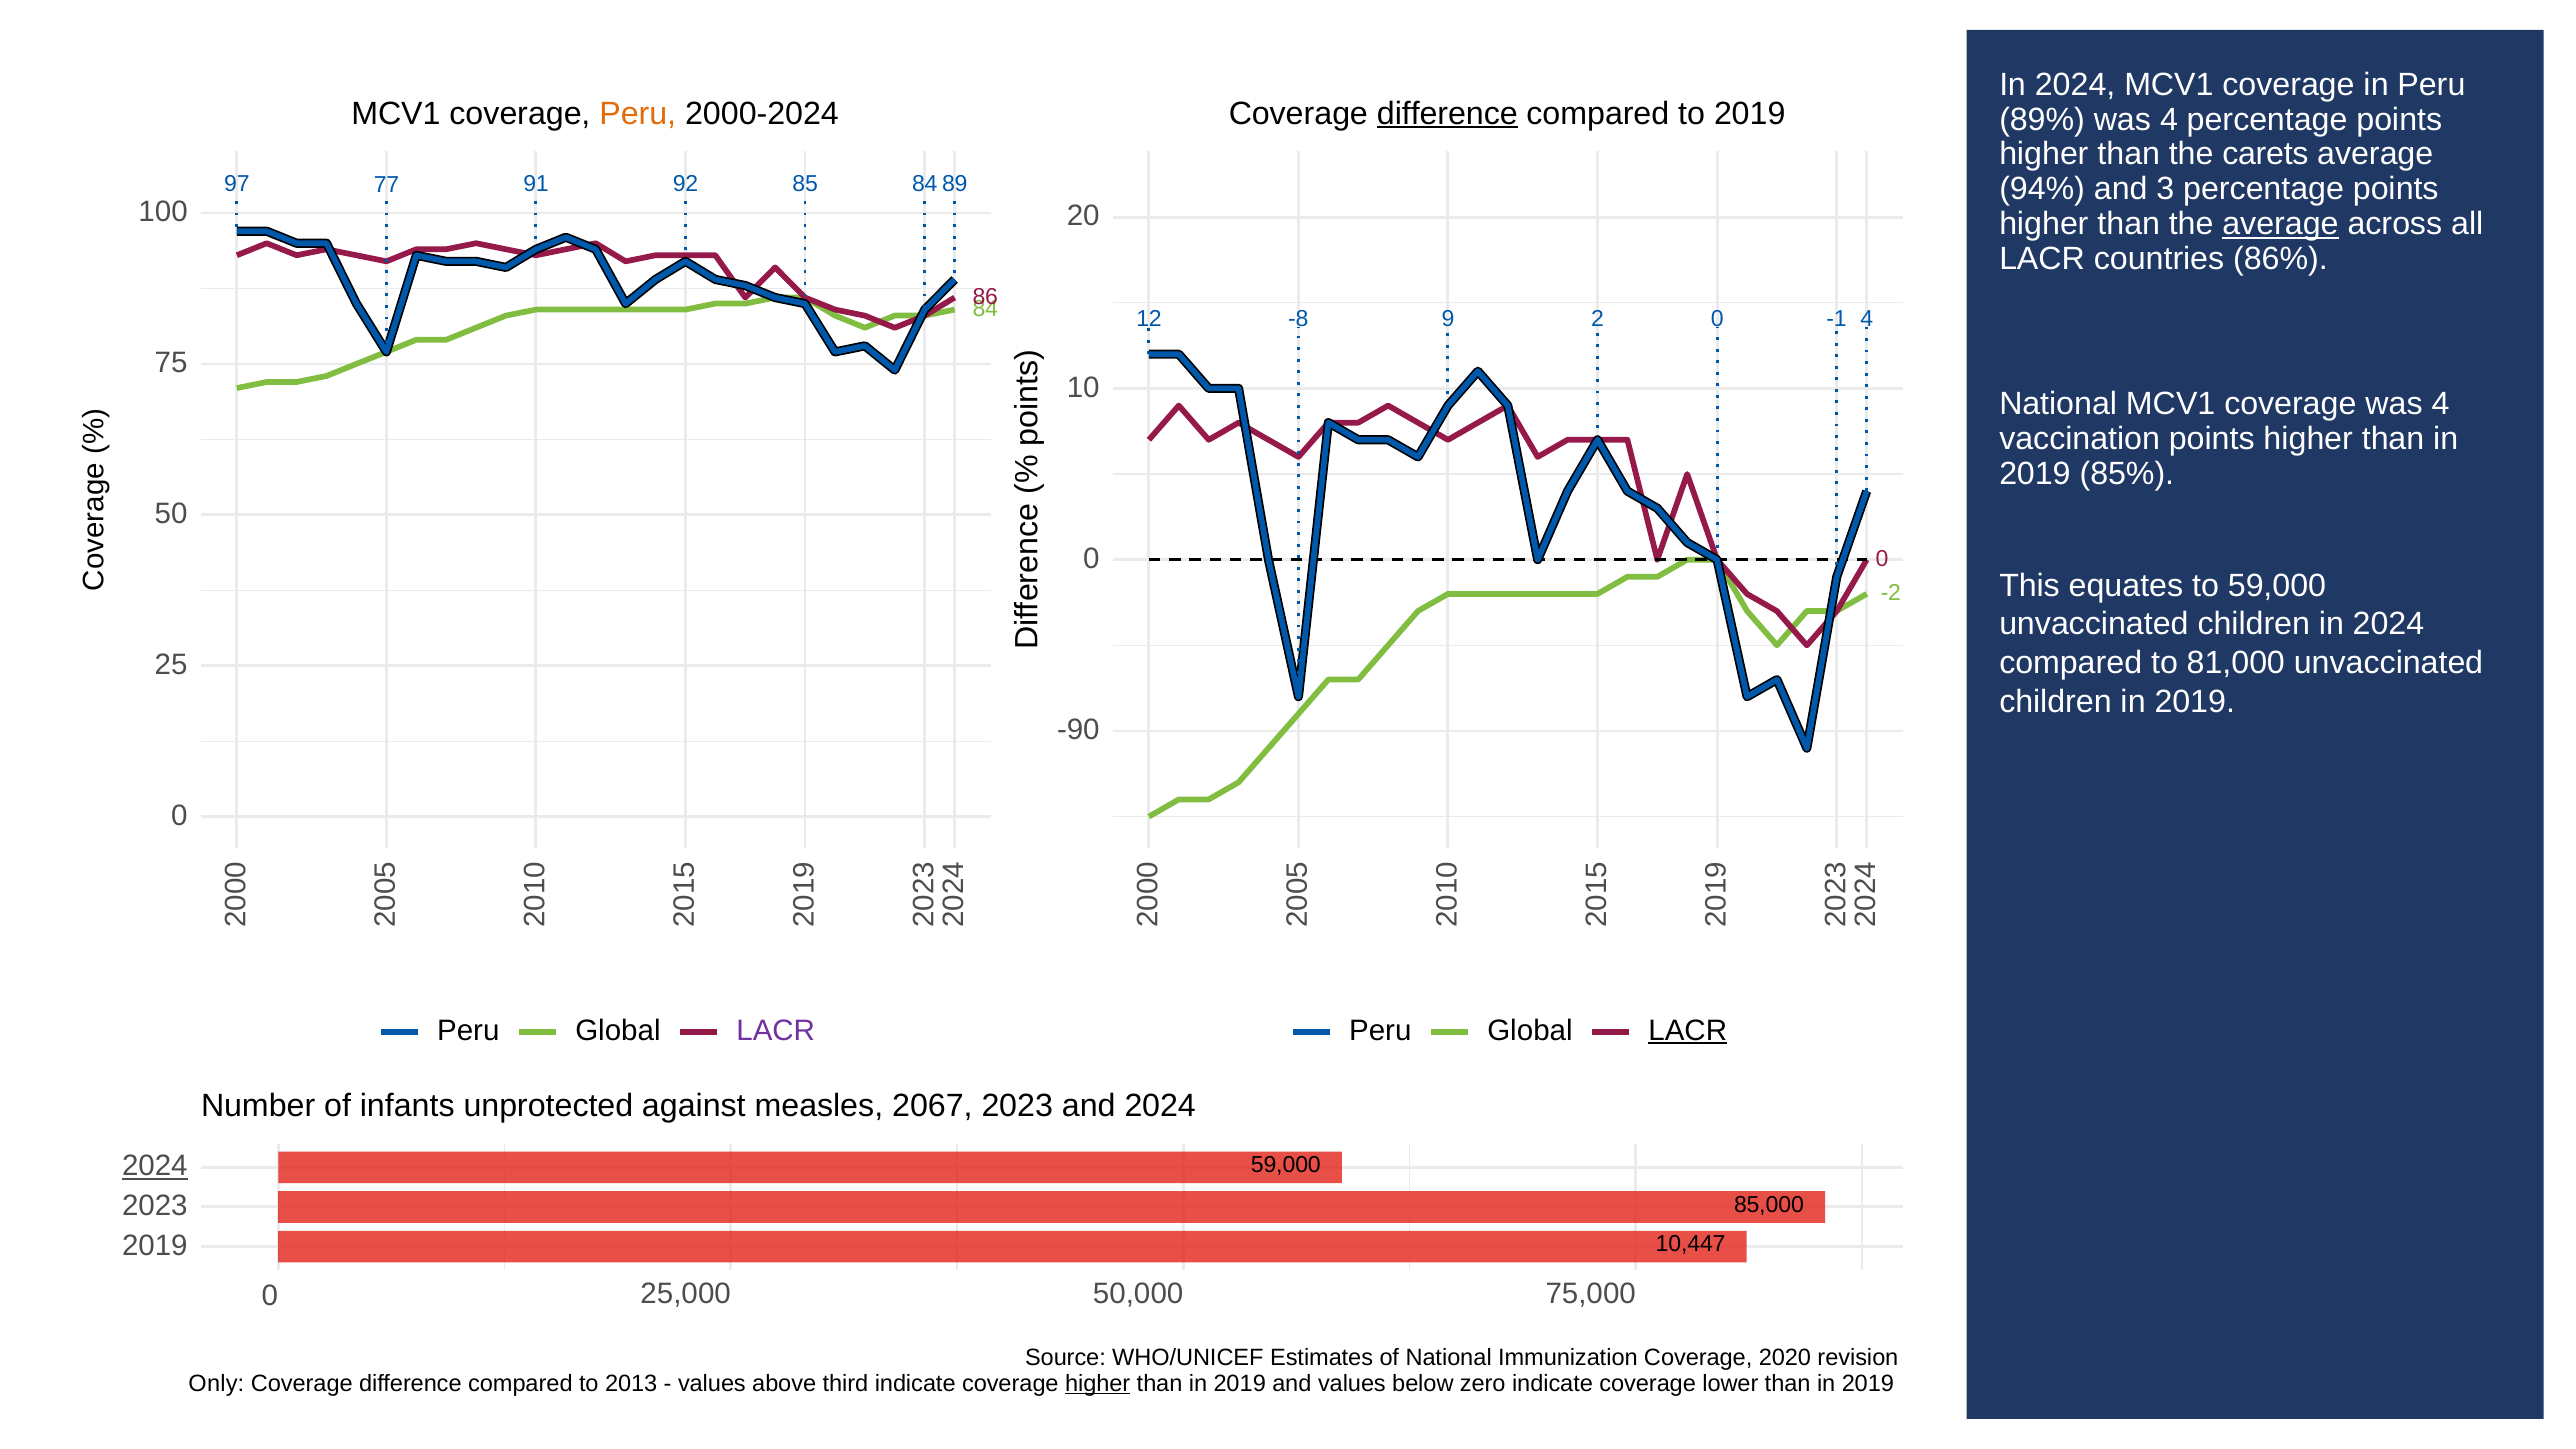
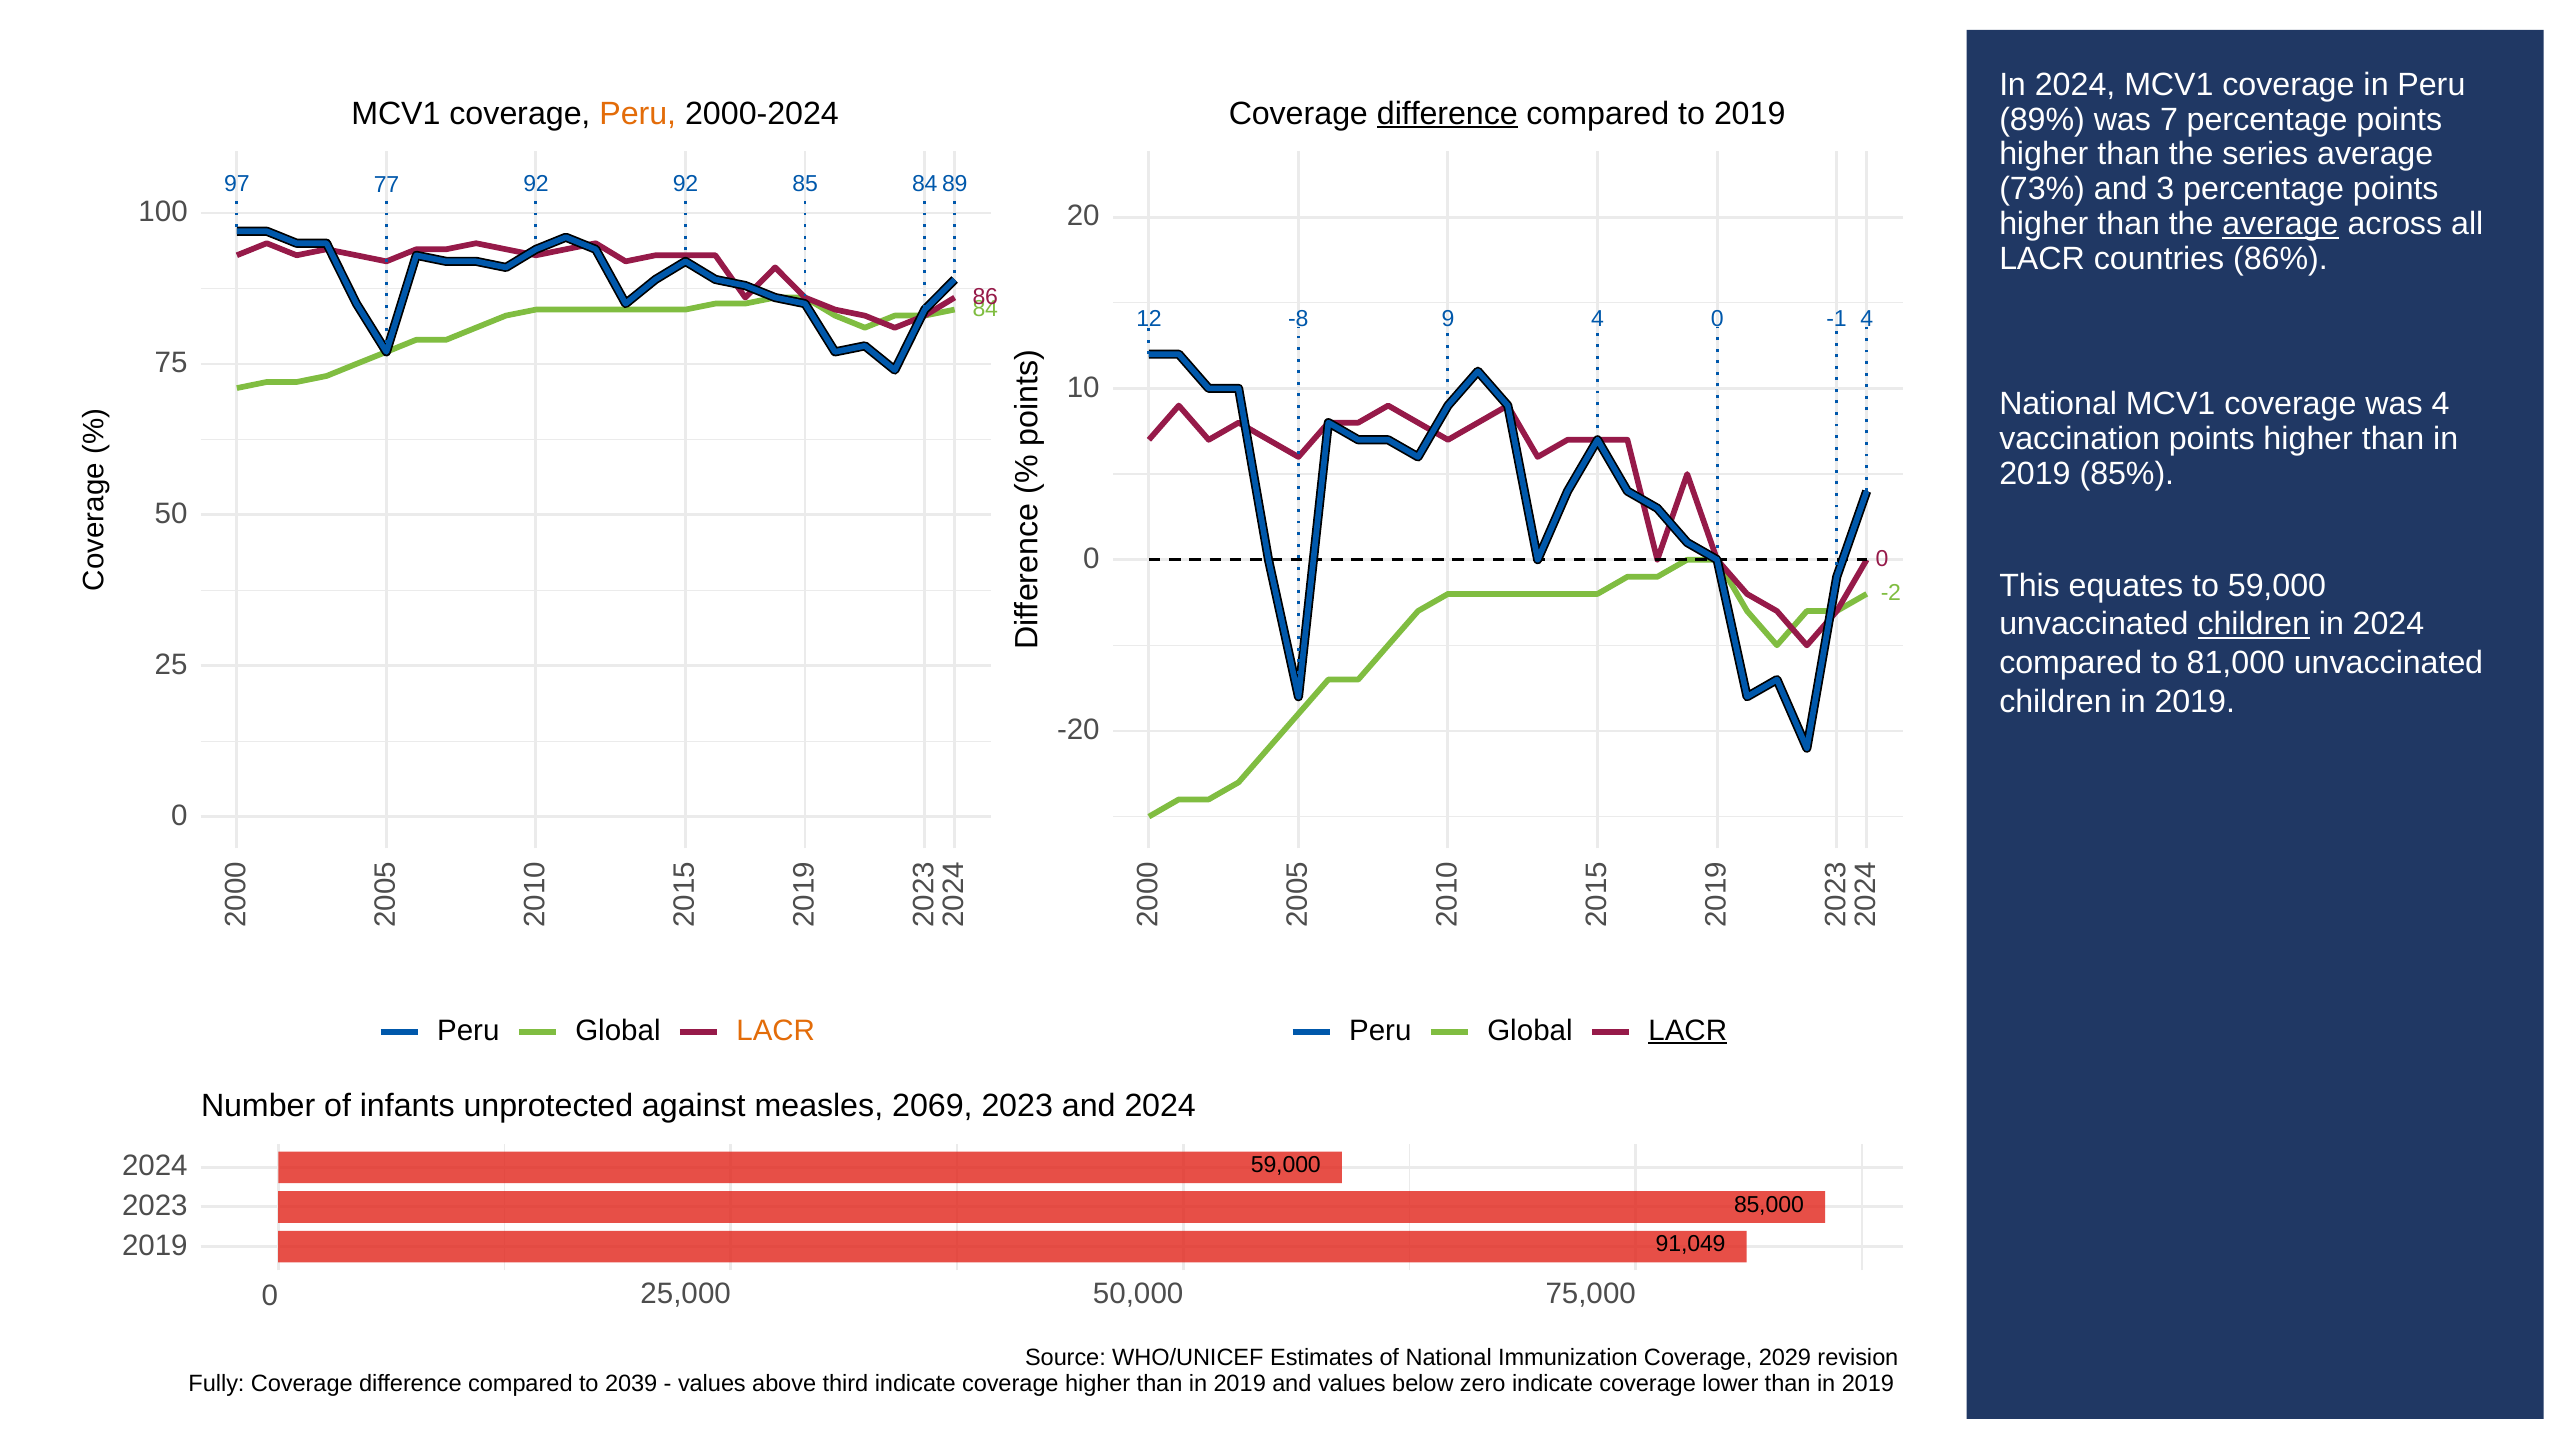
89% was 4: 4 -> 7
carets: carets -> series
77 91: 91 -> 92
94%: 94% -> 73%
-8 9 2: 2 -> 4
children at (2254, 624) underline: none -> present
-90: -90 -> -20
LACR at (776, 1030) colour: purple -> orange
2067: 2067 -> 2069
2024 at (155, 1166) underline: present -> none
10,447: 10,447 -> 91,049
2020: 2020 -> 2029
Only: Only -> Fully
2013: 2013 -> 2039
higher at (1098, 1383) underline: present -> none
